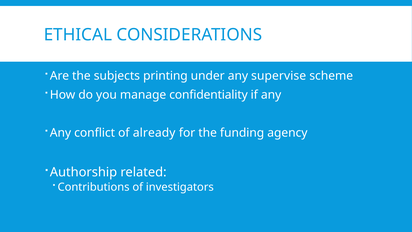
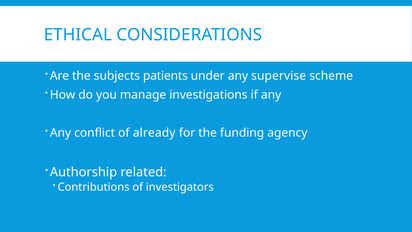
printing: printing -> patients
confidentiality: confidentiality -> investigations
